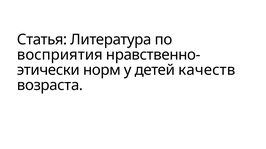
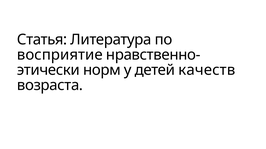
восприятия: восприятия -> восприятие
